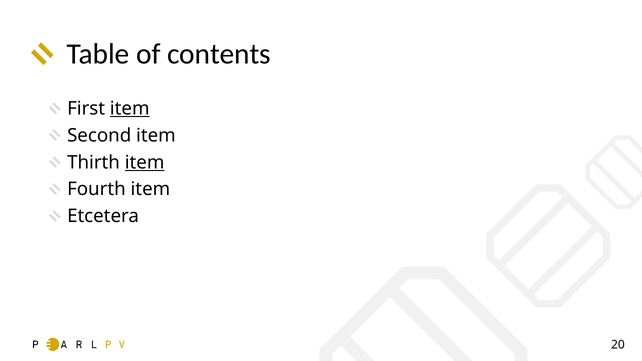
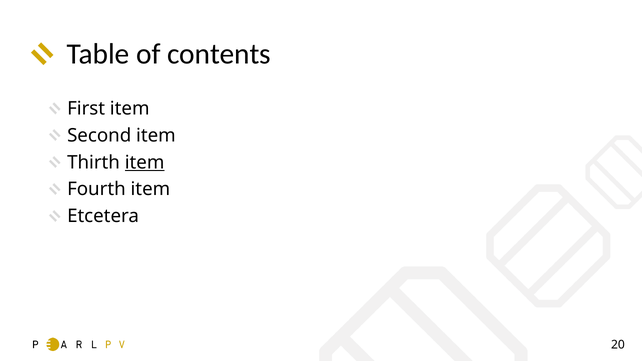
item at (130, 109) underline: present -> none
